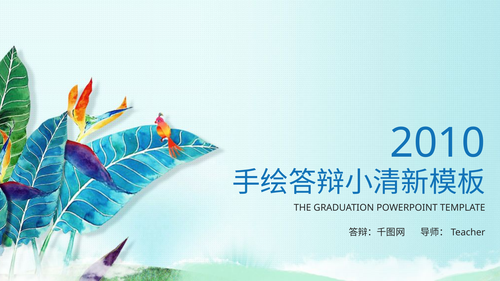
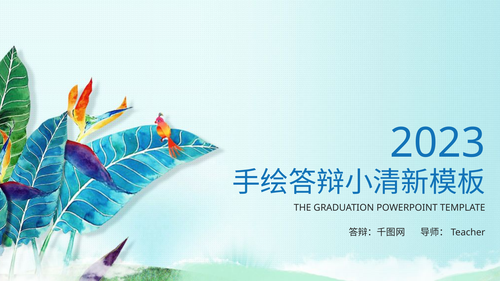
2010: 2010 -> 2023
